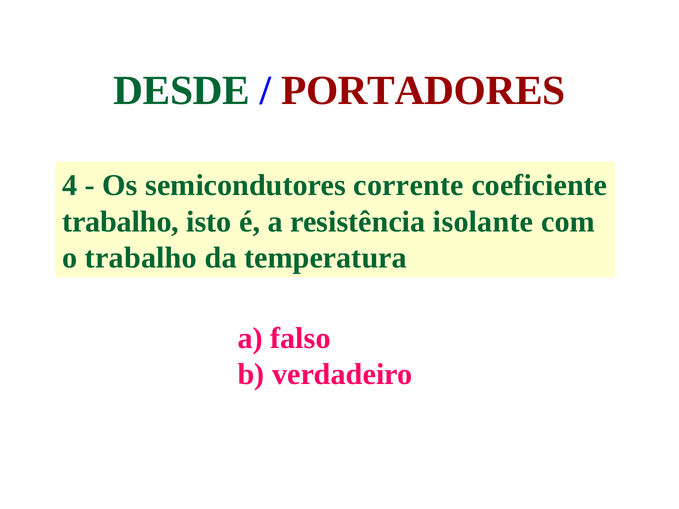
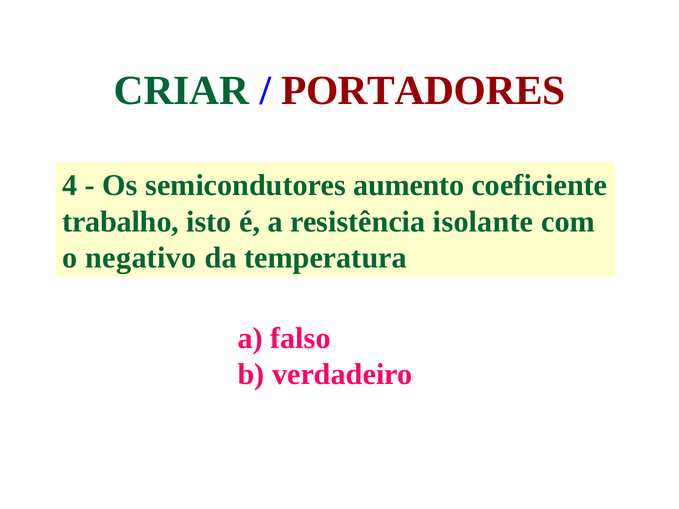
DESDE: DESDE -> CRIAR
corrente: corrente -> aumento
o trabalho: trabalho -> negativo
